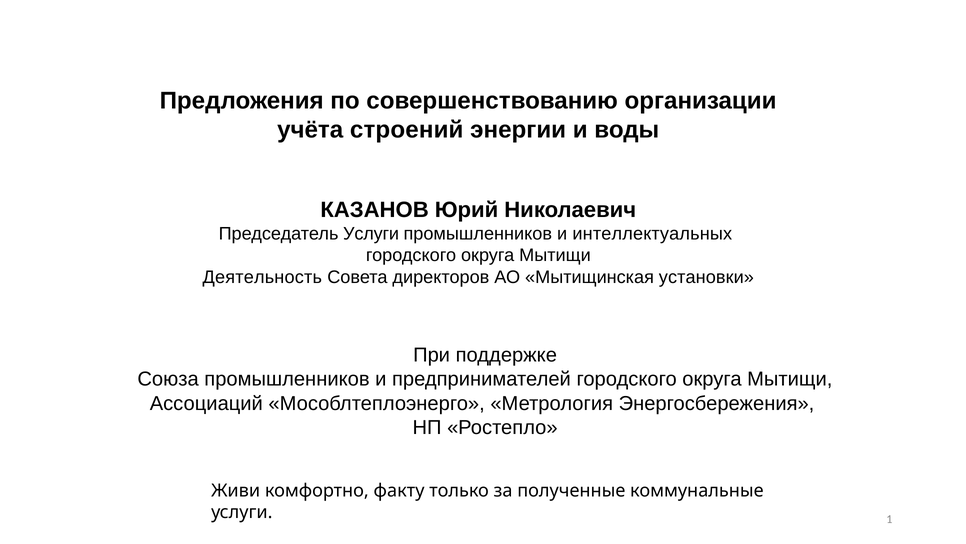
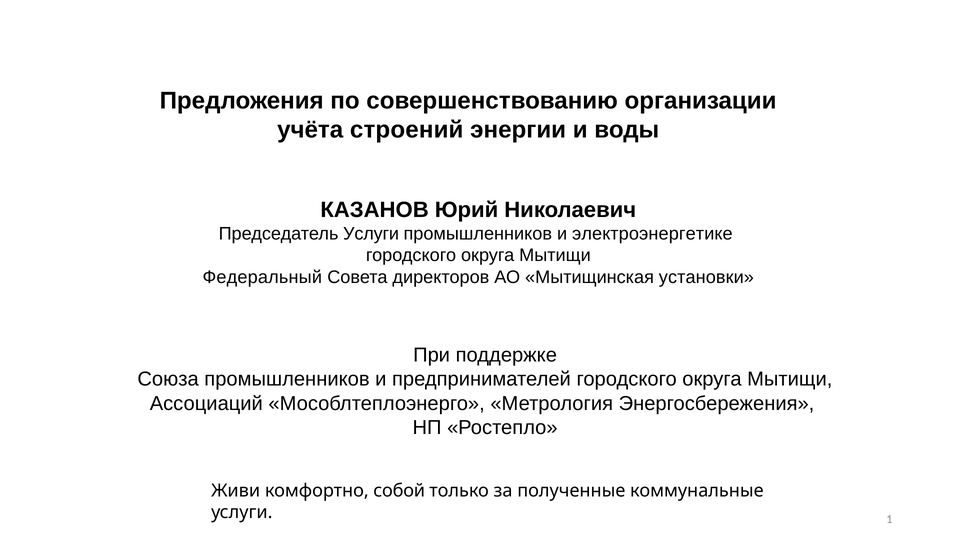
интеллектуальных: интеллектуальных -> электроэнергетике
Деятельность: Деятельность -> Федеральный
факту: факту -> собой
